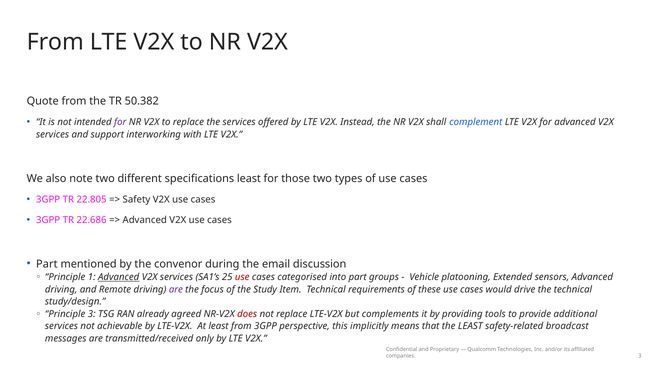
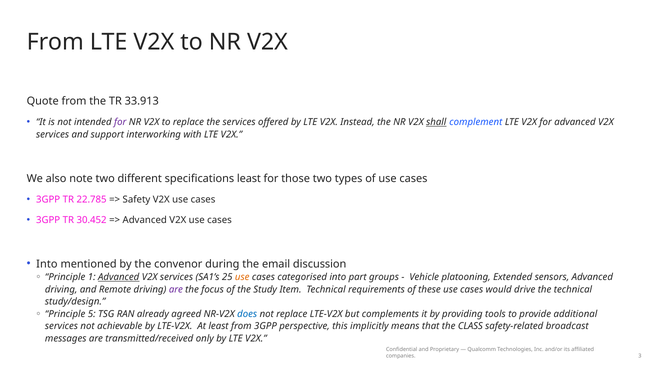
50.382: 50.382 -> 33.913
shall underline: none -> present
22.805: 22.805 -> 22.785
22.686: 22.686 -> 30.452
Part at (47, 264): Part -> Into
use at (242, 277) colour: red -> orange
Principle 3: 3 -> 5
does colour: red -> blue
the LEAST: LEAST -> CLASS
